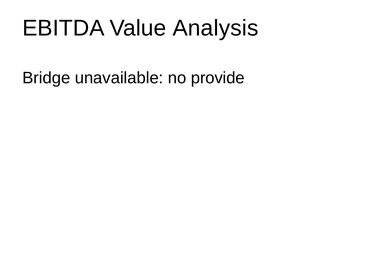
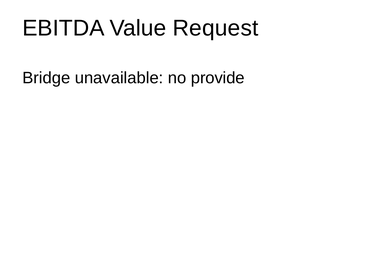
Analysis: Analysis -> Request
